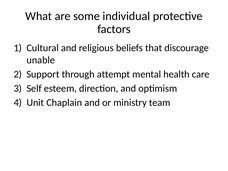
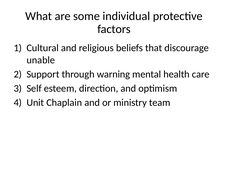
attempt: attempt -> warning
